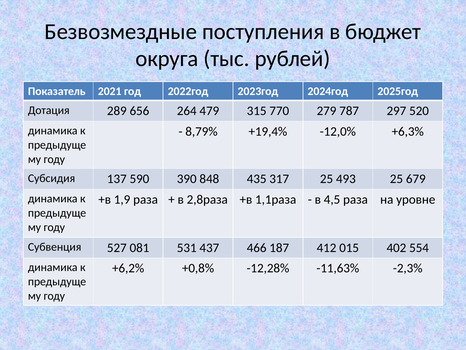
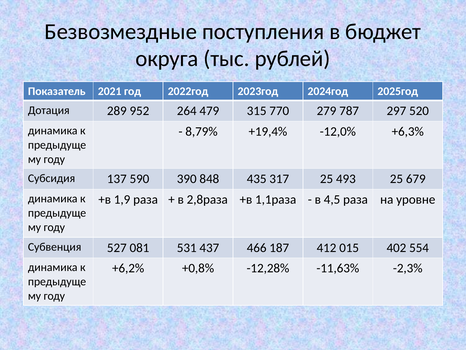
656: 656 -> 952
